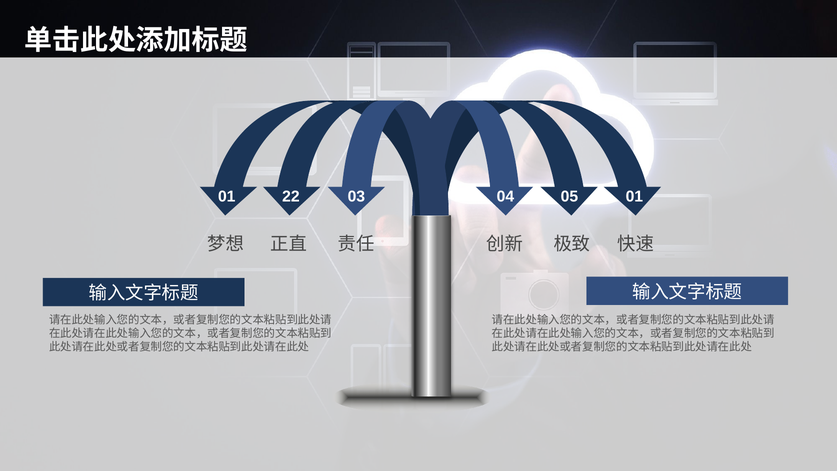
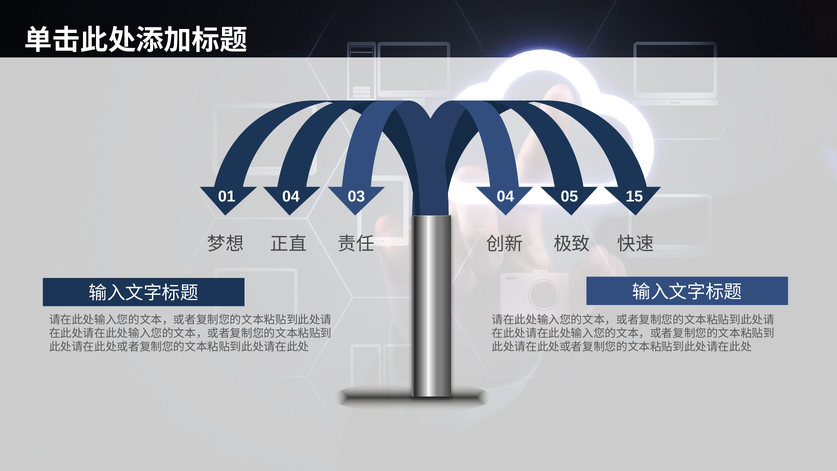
01 22: 22 -> 04
05 01: 01 -> 15
